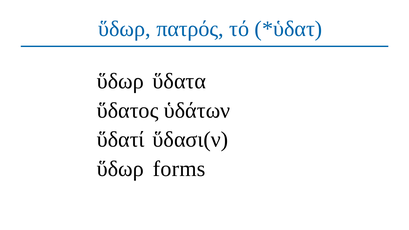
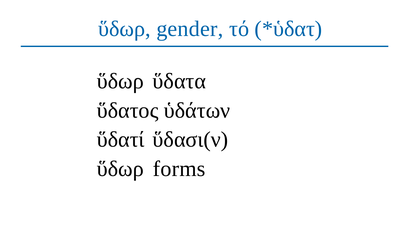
πατρός: πατρός -> gender
